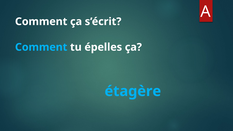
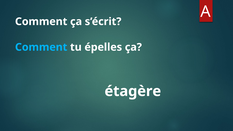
étagère colour: light blue -> white
